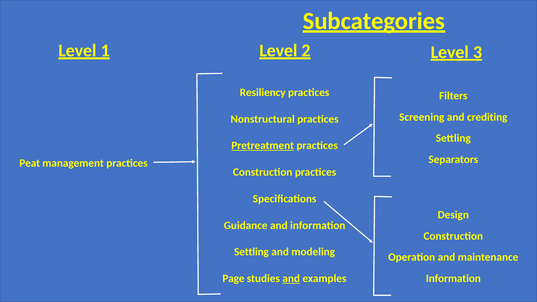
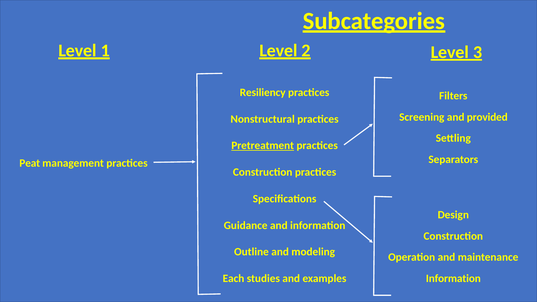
crediting: crediting -> provided
Settling at (252, 252): Settling -> Outline
Page: Page -> Each
and at (291, 279) underline: present -> none
